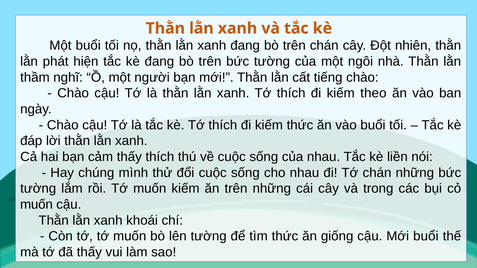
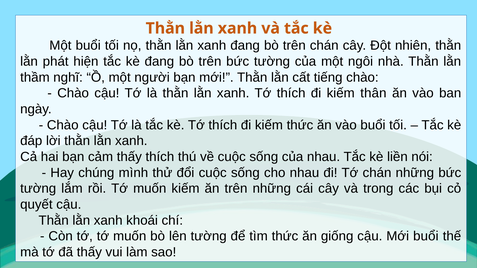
theo: theo -> thân
muốn at (36, 205): muốn -> quyết
